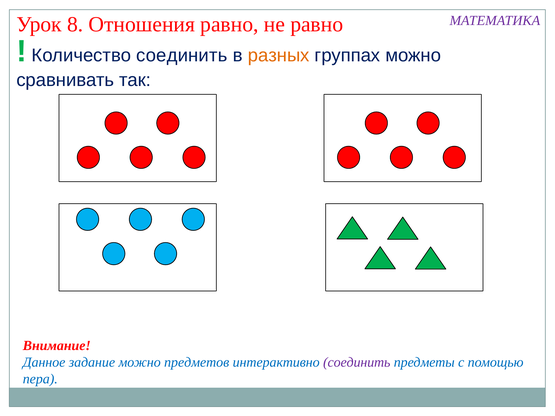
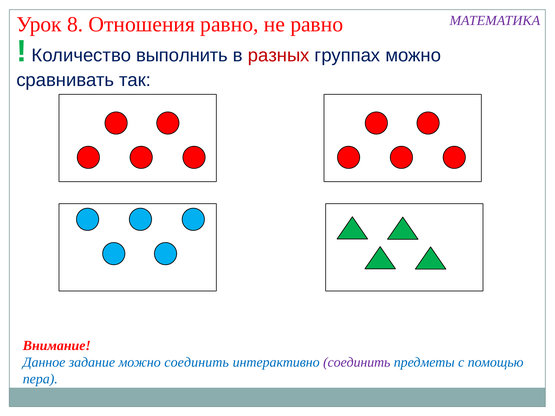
Количество соединить: соединить -> выполнить
разных colour: orange -> red
можно предметов: предметов -> соединить
